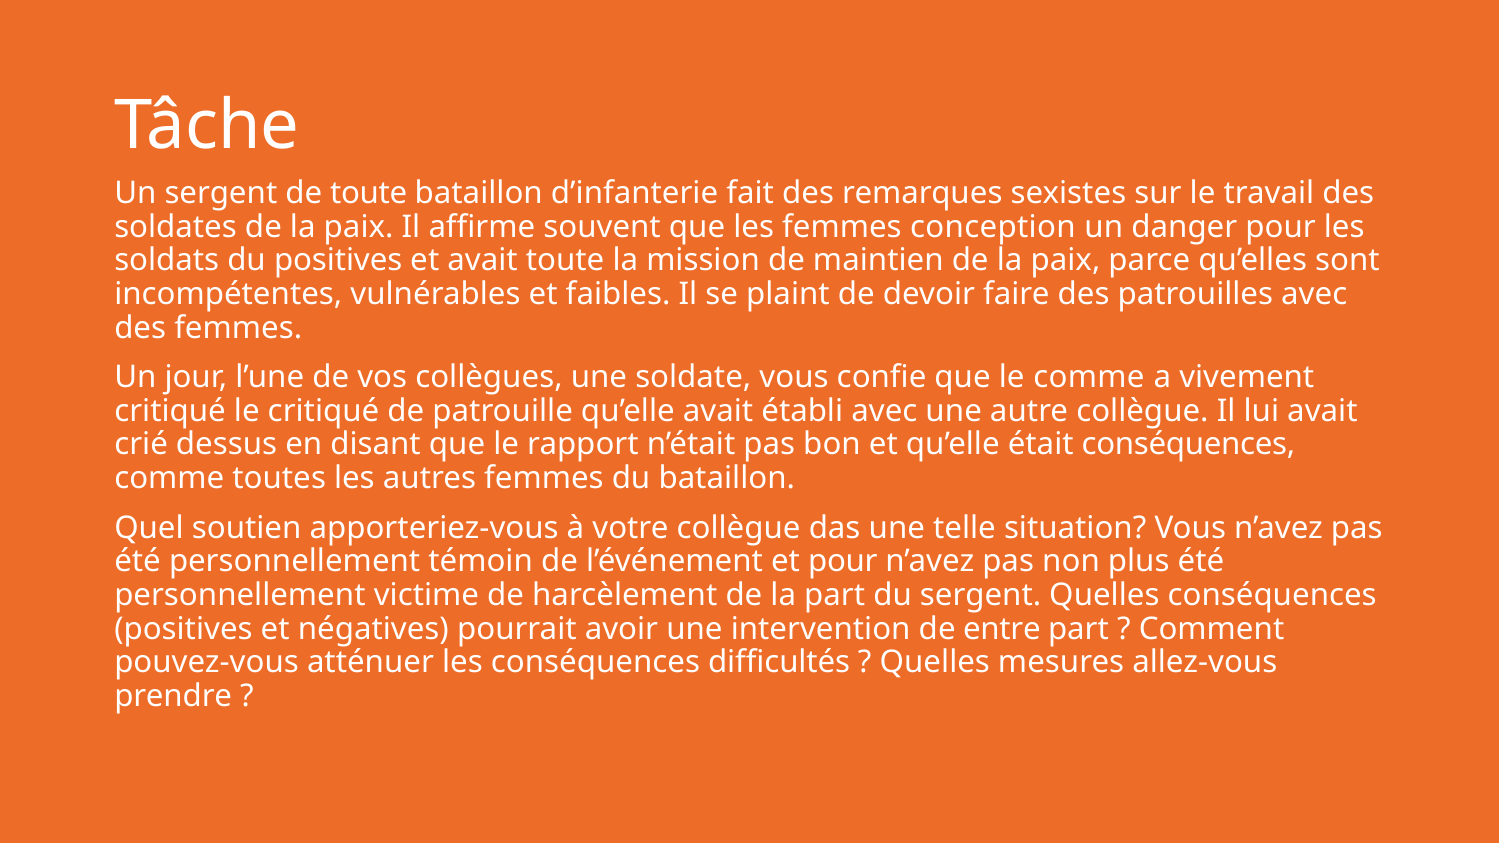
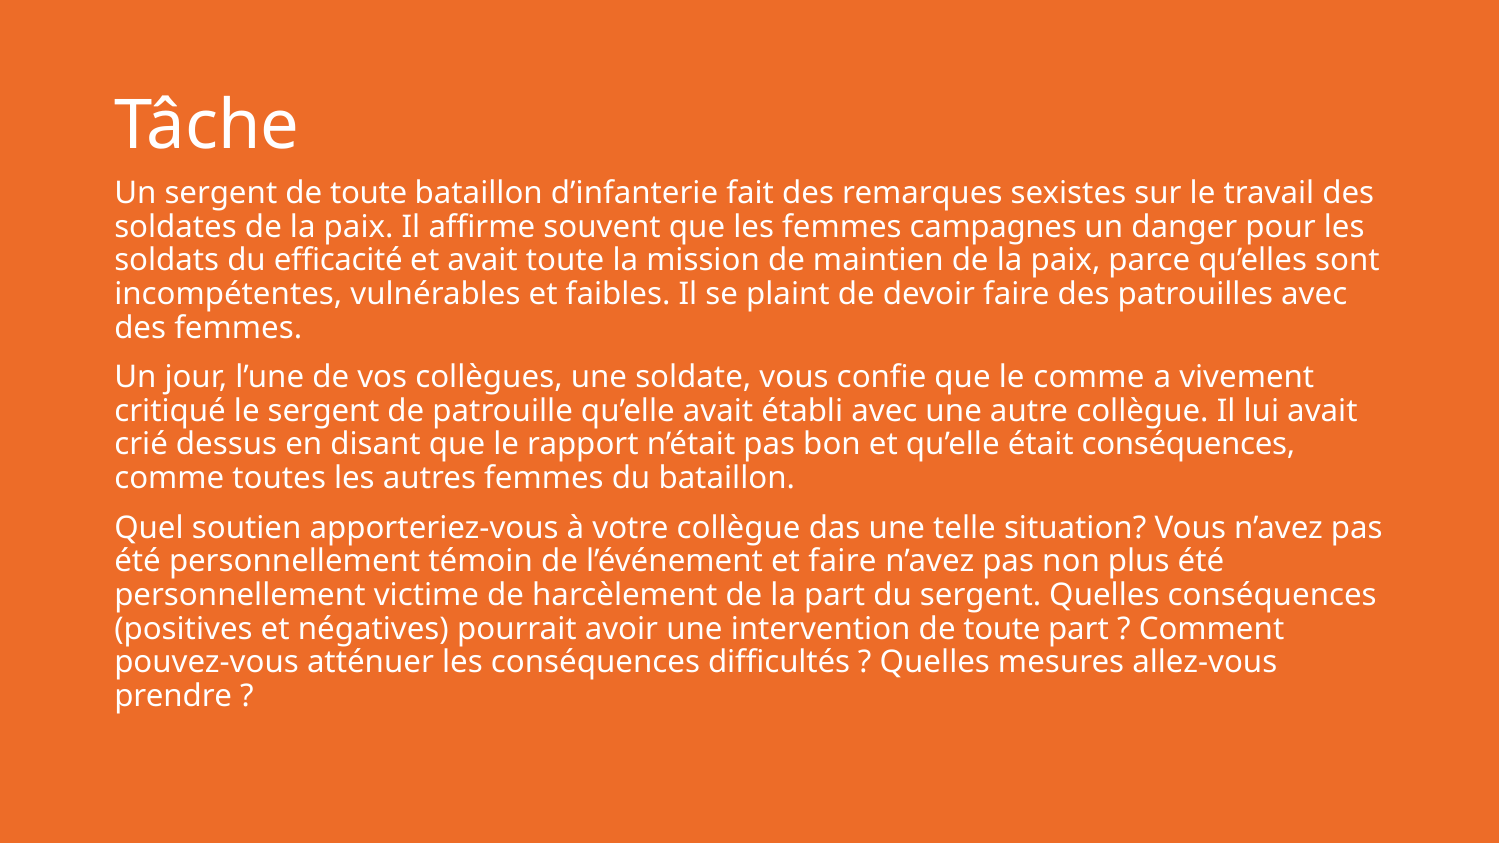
conception: conception -> campagnes
du positives: positives -> efficacité
le critiqué: critiqué -> sergent
et pour: pour -> faire
intervention de entre: entre -> toute
